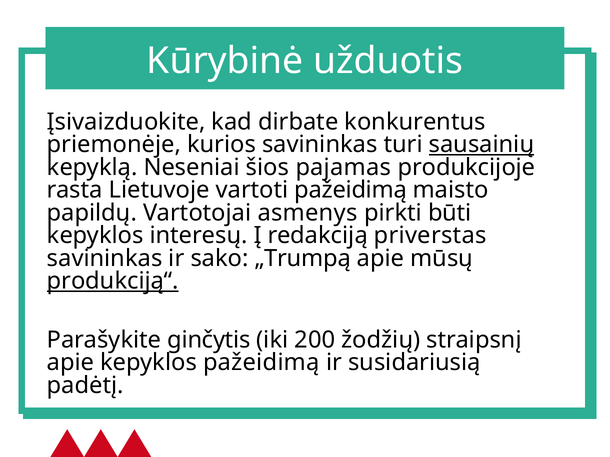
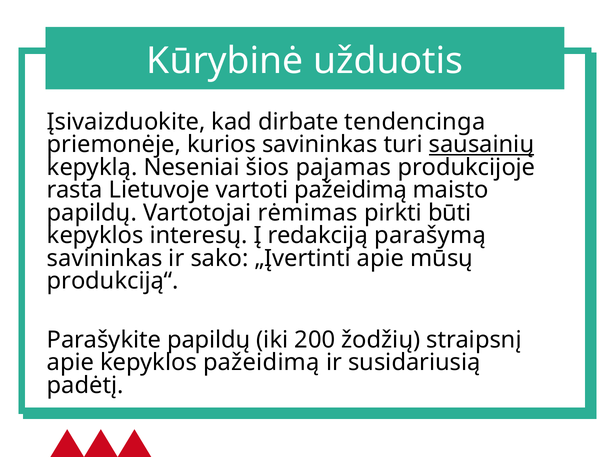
konkurentus: konkurentus -> tendencinga
asmenys: asmenys -> rėmimas
priverstas: priverstas -> parašymą
„Trumpą: „Trumpą -> „Įvertinti
produkciją“ underline: present -> none
Parašykite ginčytis: ginčytis -> papildų
